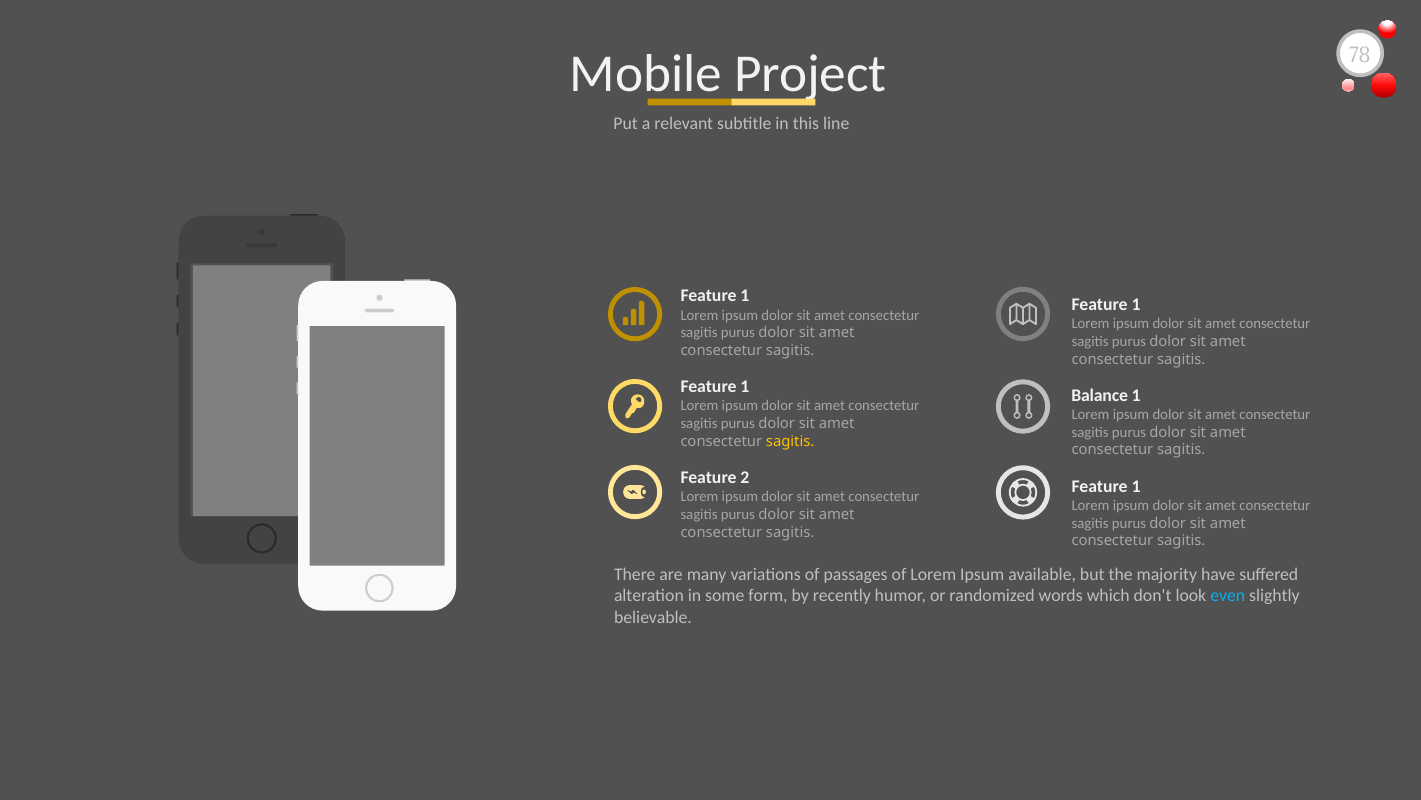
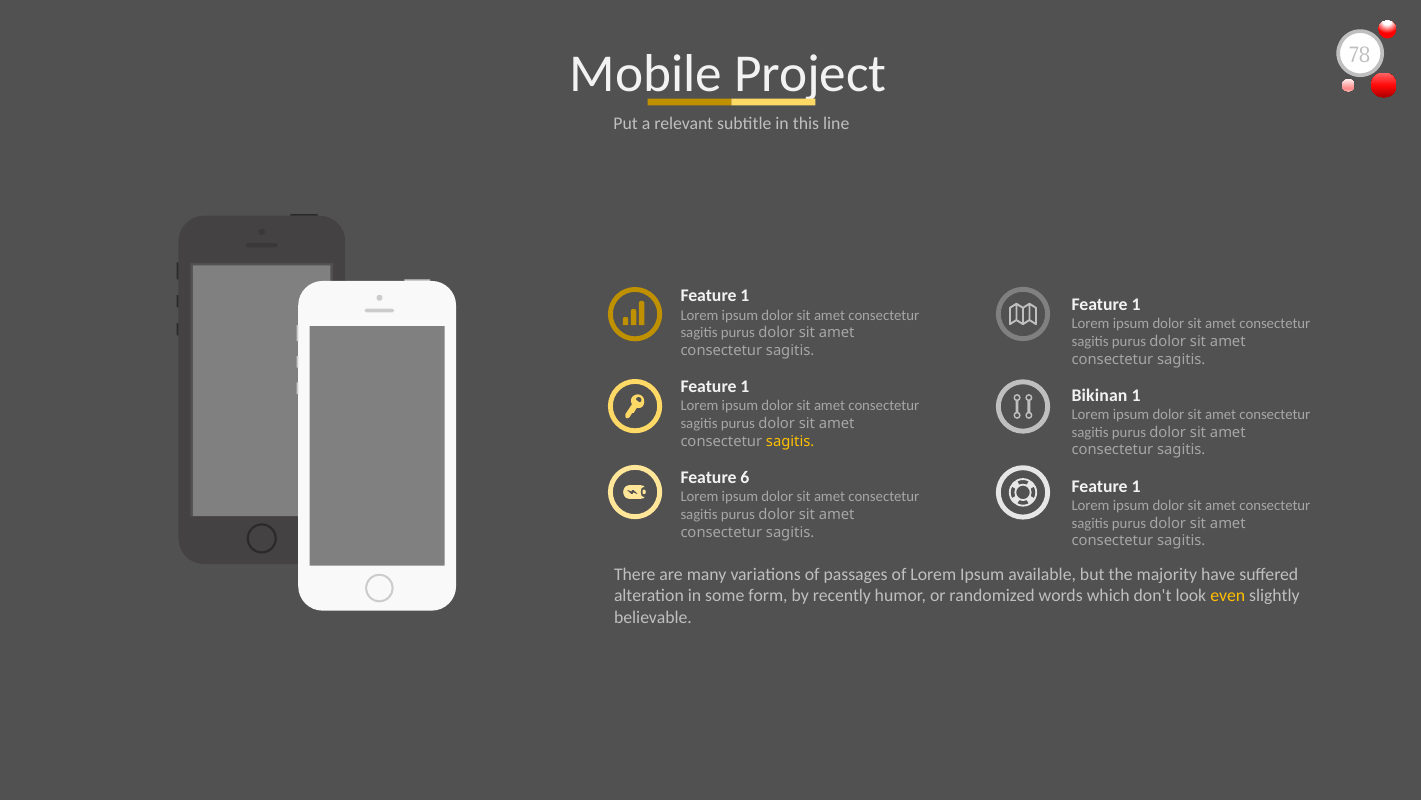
Balance: Balance -> Bikinan
2: 2 -> 6
even colour: light blue -> yellow
